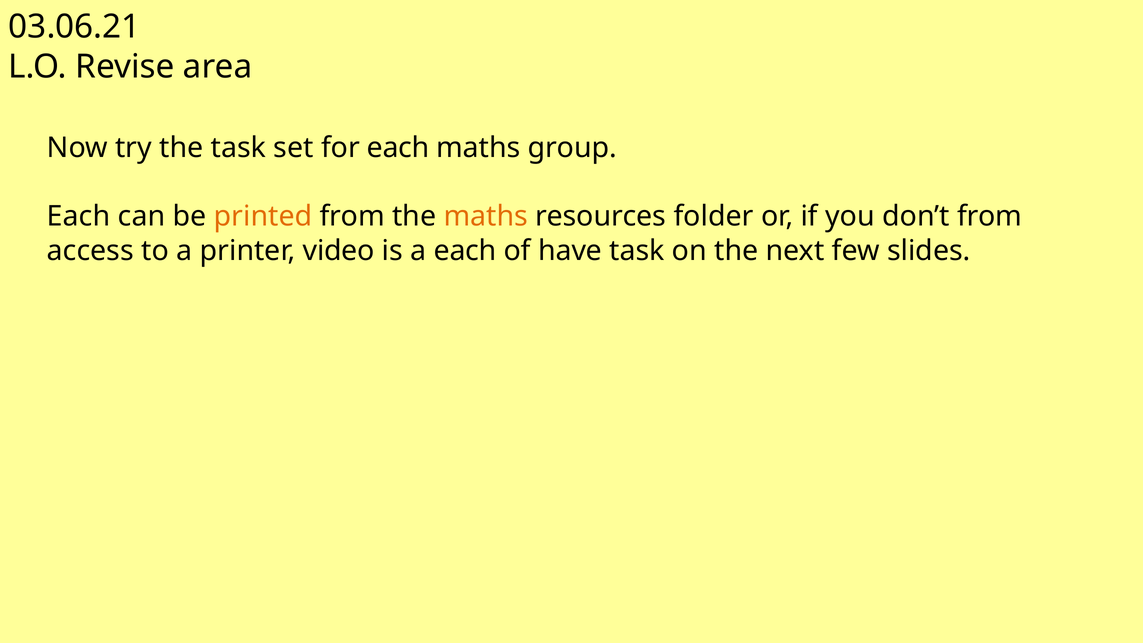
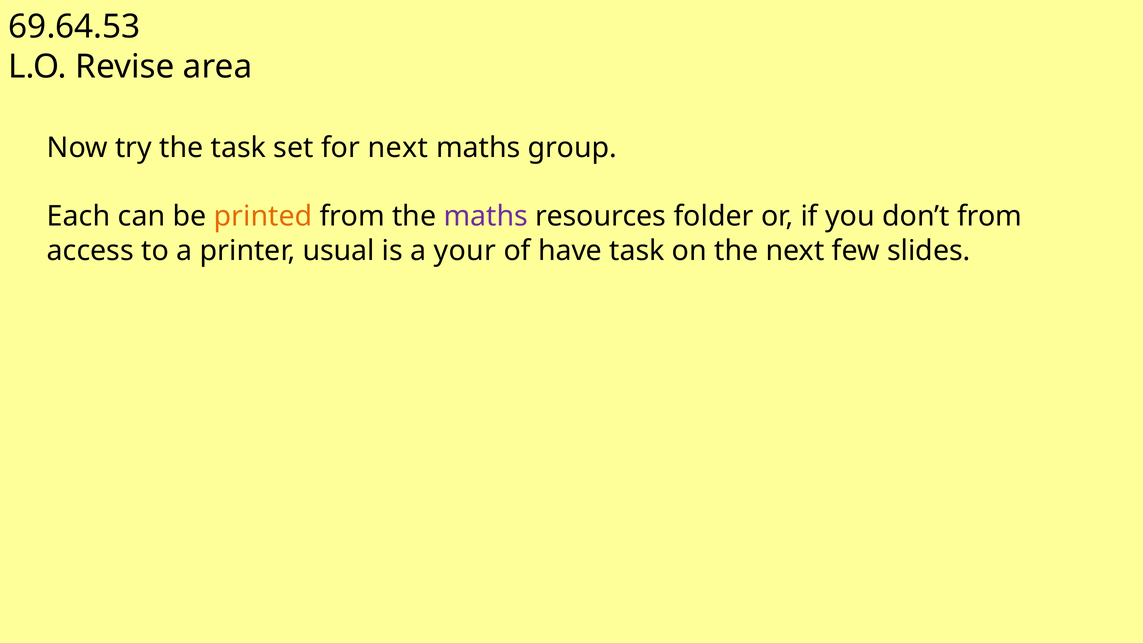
03.06.21: 03.06.21 -> 69.64.53
for each: each -> next
maths at (486, 216) colour: orange -> purple
video: video -> usual
a each: each -> your
